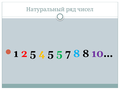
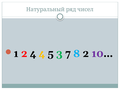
2 5: 5 -> 4
5 5: 5 -> 3
8 8: 8 -> 2
